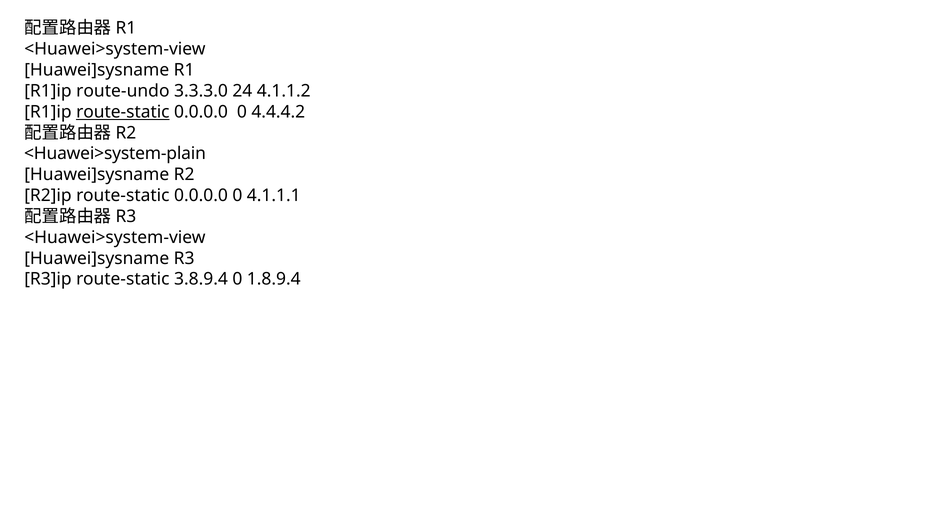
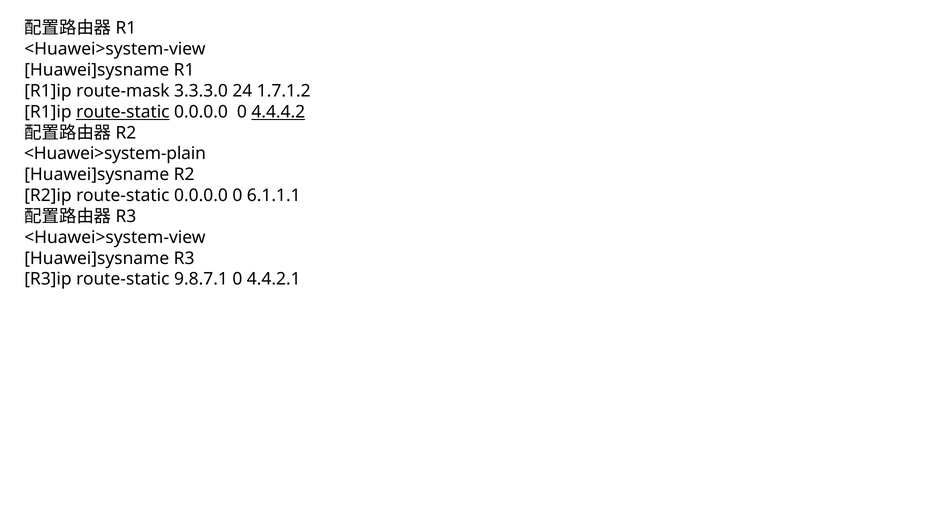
route-undo: route-undo -> route-mask
4.1.1.2: 4.1.1.2 -> 1.7.1.2
4.4.4.2 underline: none -> present
4.1.1.1: 4.1.1.1 -> 6.1.1.1
3.8.9.4: 3.8.9.4 -> 9.8.7.1
1.8.9.4: 1.8.9.4 -> 4.4.2.1
